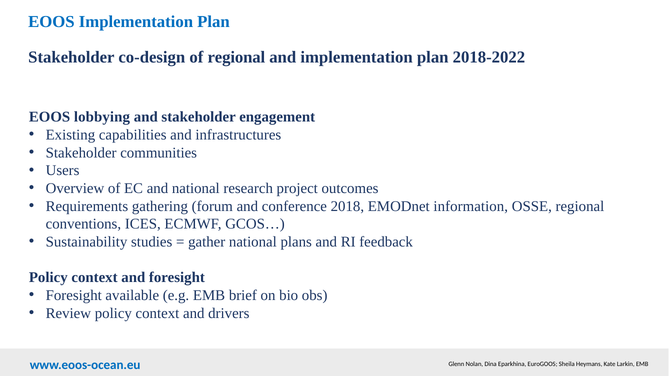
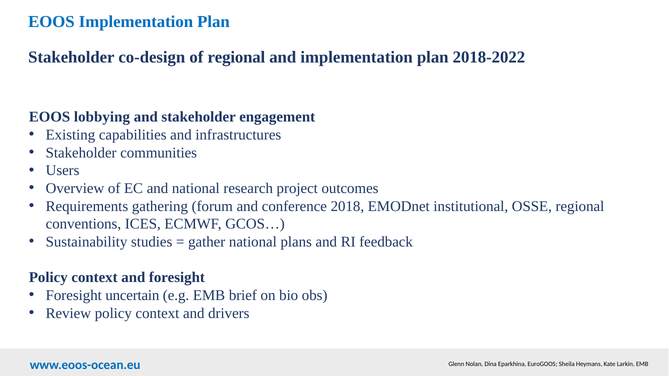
information: information -> institutional
available: available -> uncertain
